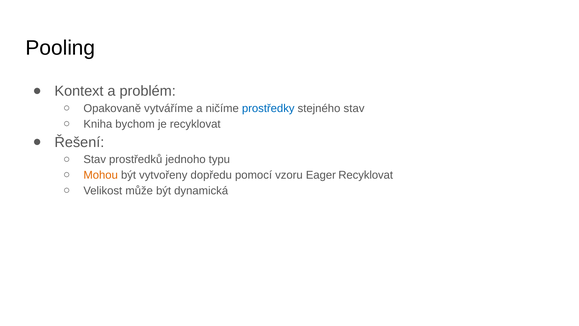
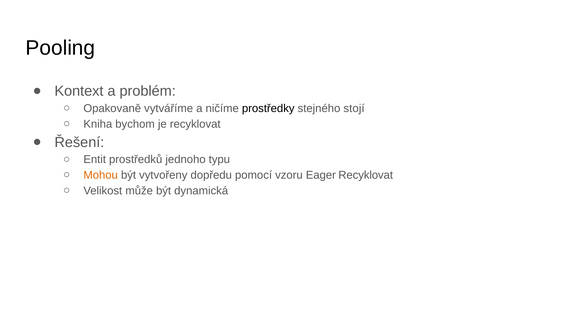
prostředky colour: blue -> black
stejného stav: stav -> stojí
Stav at (95, 159): Stav -> Entit
